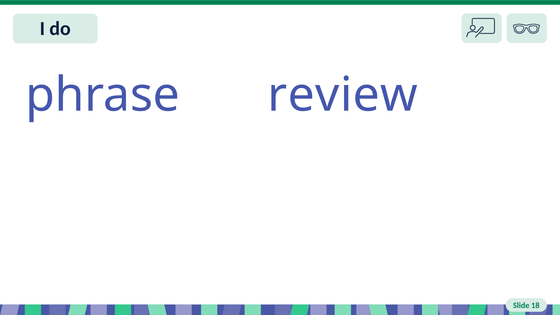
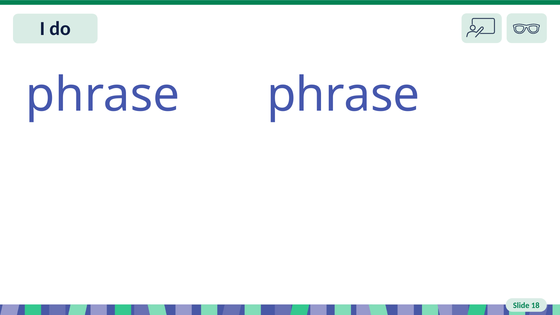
phrase review: review -> phrase
